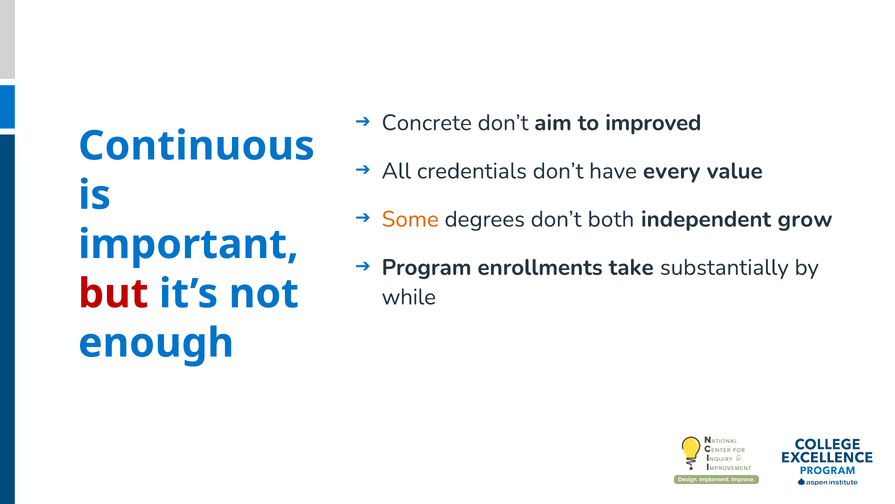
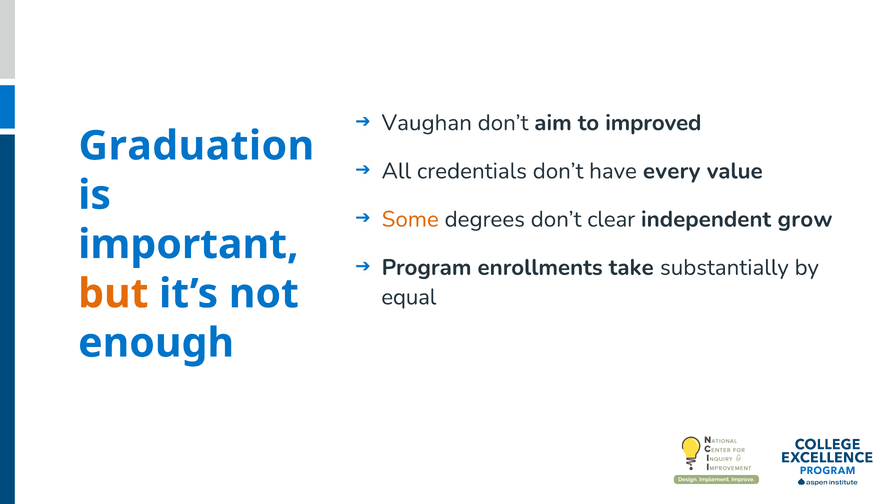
Concrete: Concrete -> Vaughan
Continuous: Continuous -> Graduation
both: both -> clear
but colour: red -> orange
while: while -> equal
